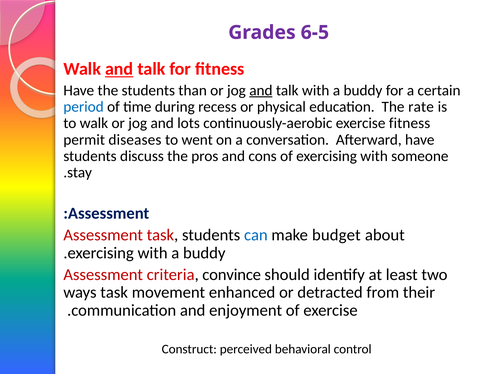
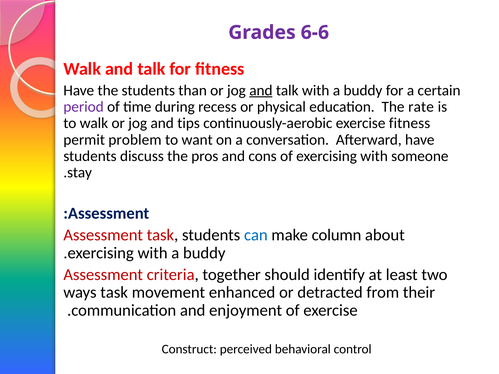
6-5: 6-5 -> 6-6
and at (119, 69) underline: present -> none
period colour: blue -> purple
lots: lots -> tips
diseases: diseases -> problem
went: went -> want
budget: budget -> column
convince: convince -> together
